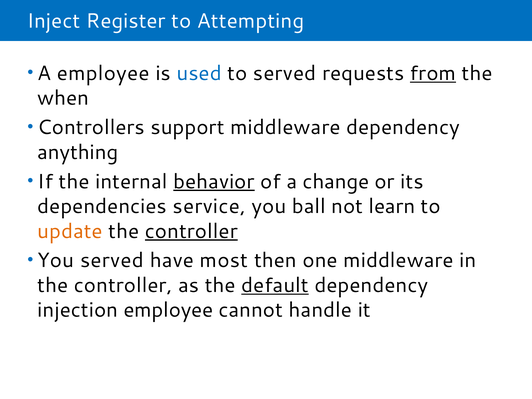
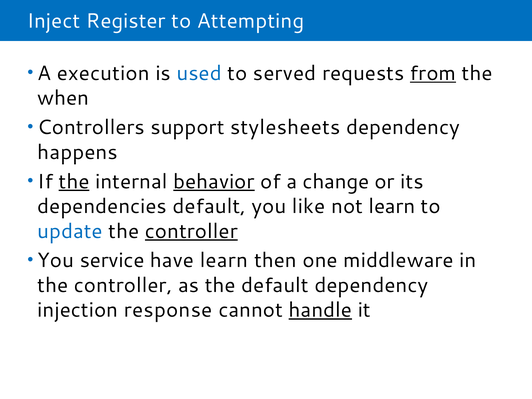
A employee: employee -> execution
support middleware: middleware -> stylesheets
anything: anything -> happens
the at (74, 182) underline: none -> present
dependencies service: service -> default
ball: ball -> like
update colour: orange -> blue
You served: served -> service
have most: most -> learn
default at (275, 285) underline: present -> none
injection employee: employee -> response
handle underline: none -> present
